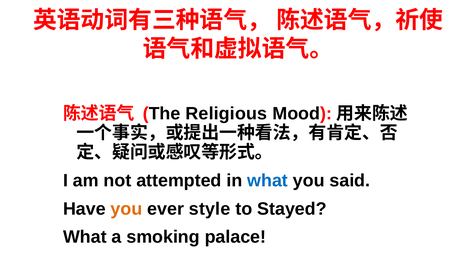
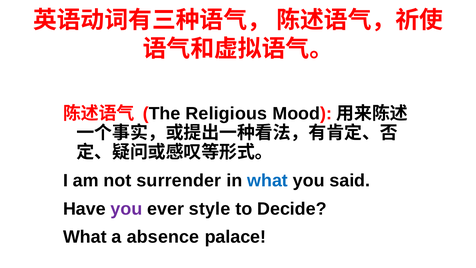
attempted: attempted -> surrender
you at (126, 209) colour: orange -> purple
Stayed: Stayed -> Decide
smoking: smoking -> absence
